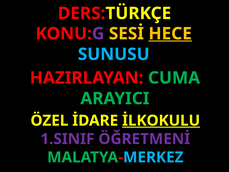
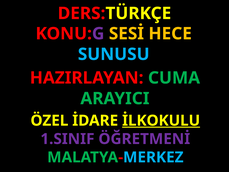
HECE underline: present -> none
